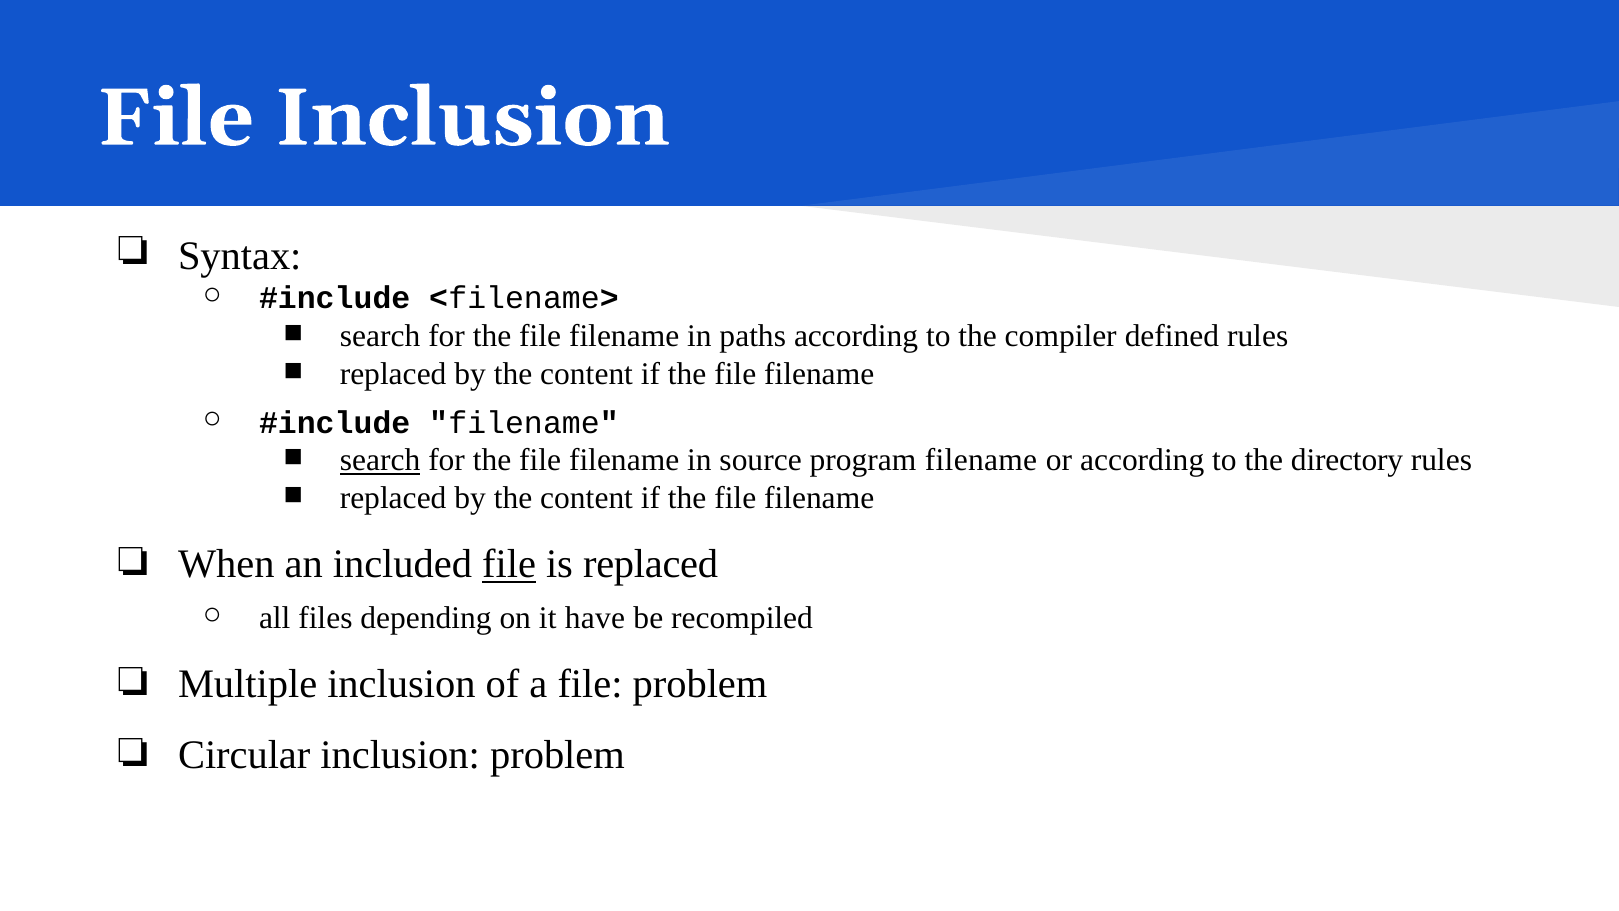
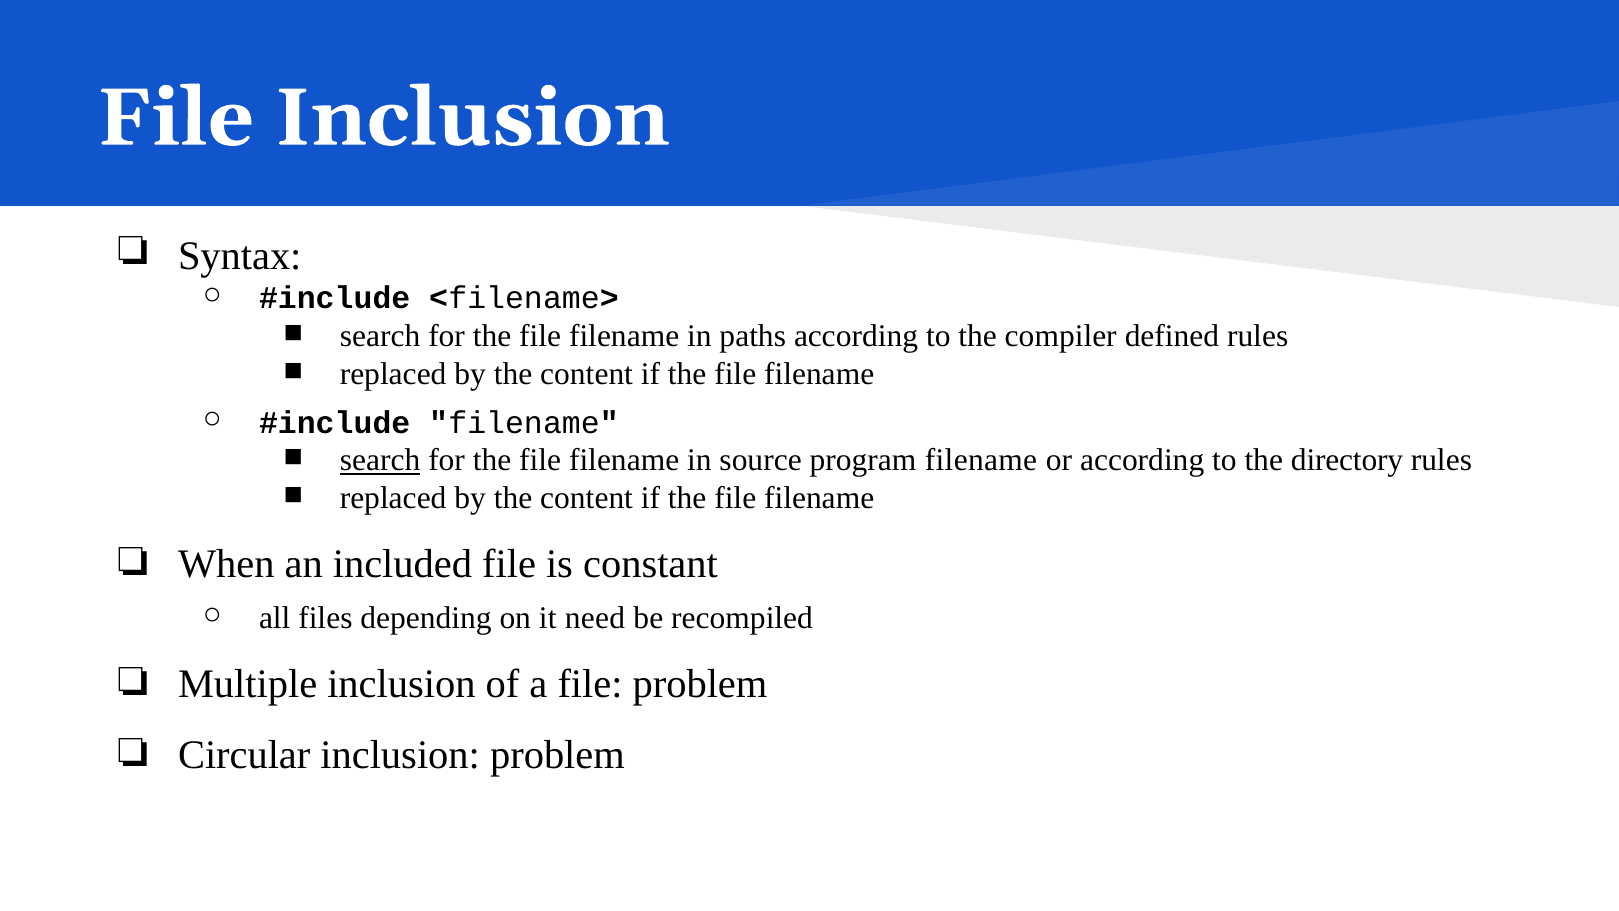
file at (509, 564) underline: present -> none
is replaced: replaced -> constant
have: have -> need
